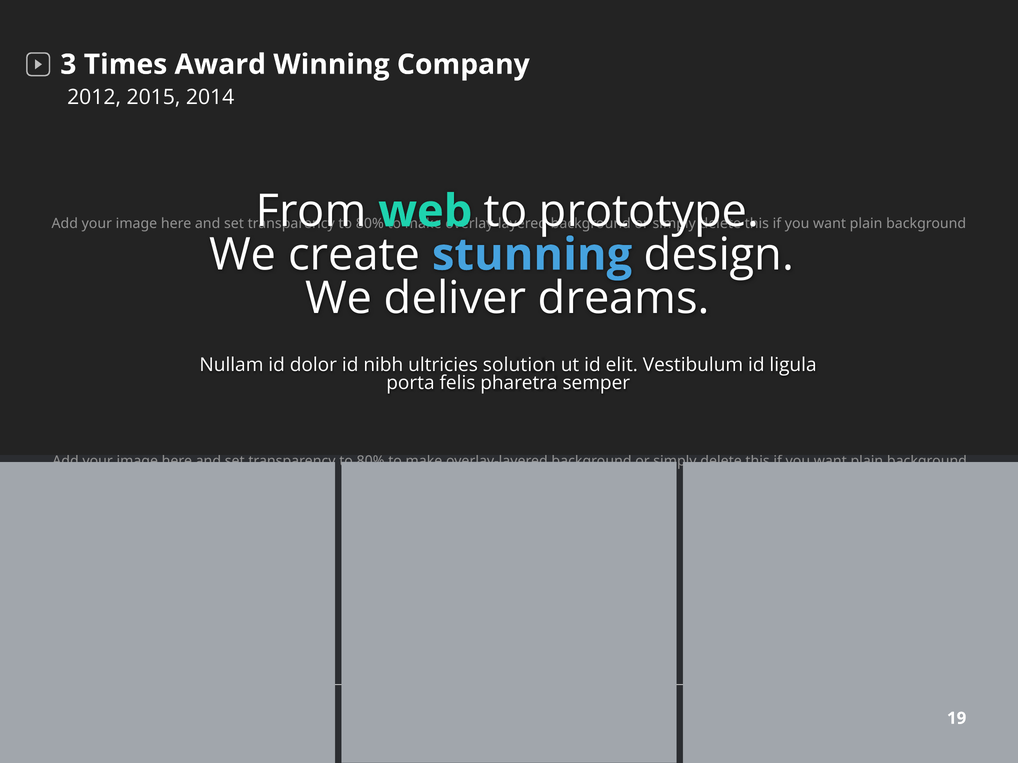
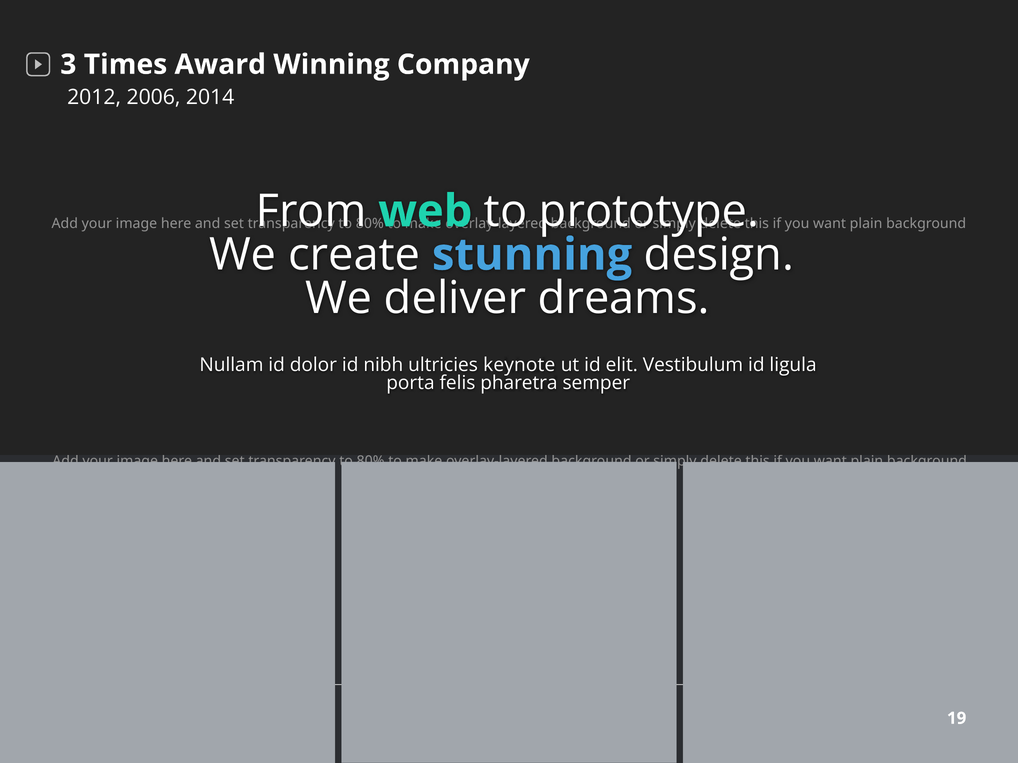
2015: 2015 -> 2006
solution: solution -> keynote
